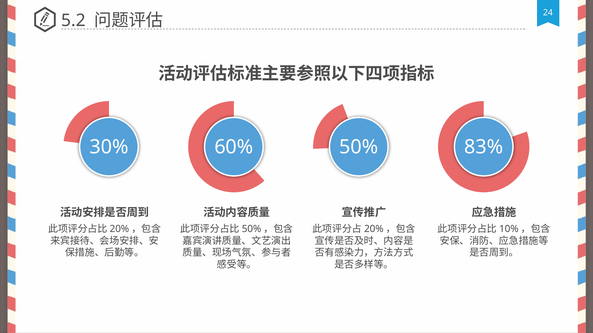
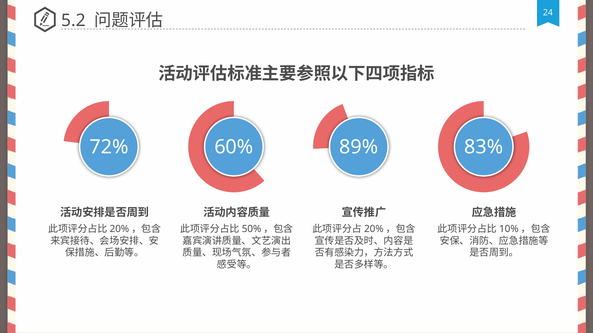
30%: 30% -> 72%
50%: 50% -> 89%
